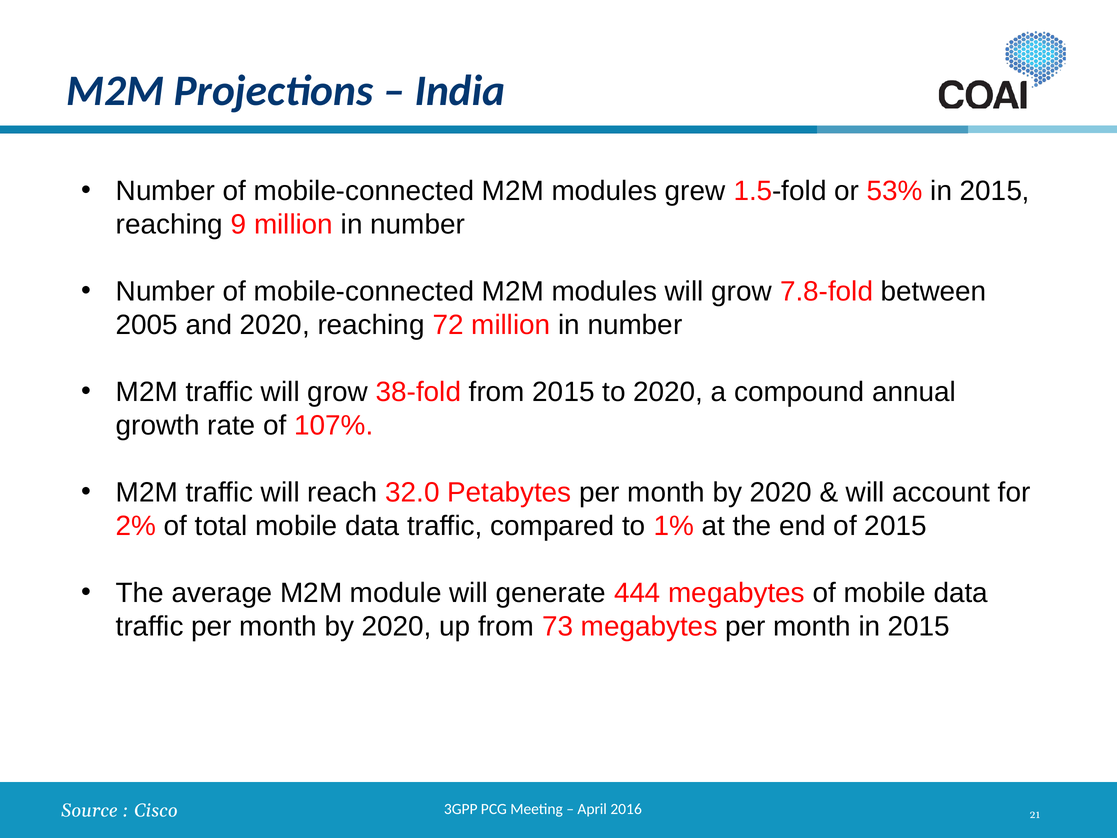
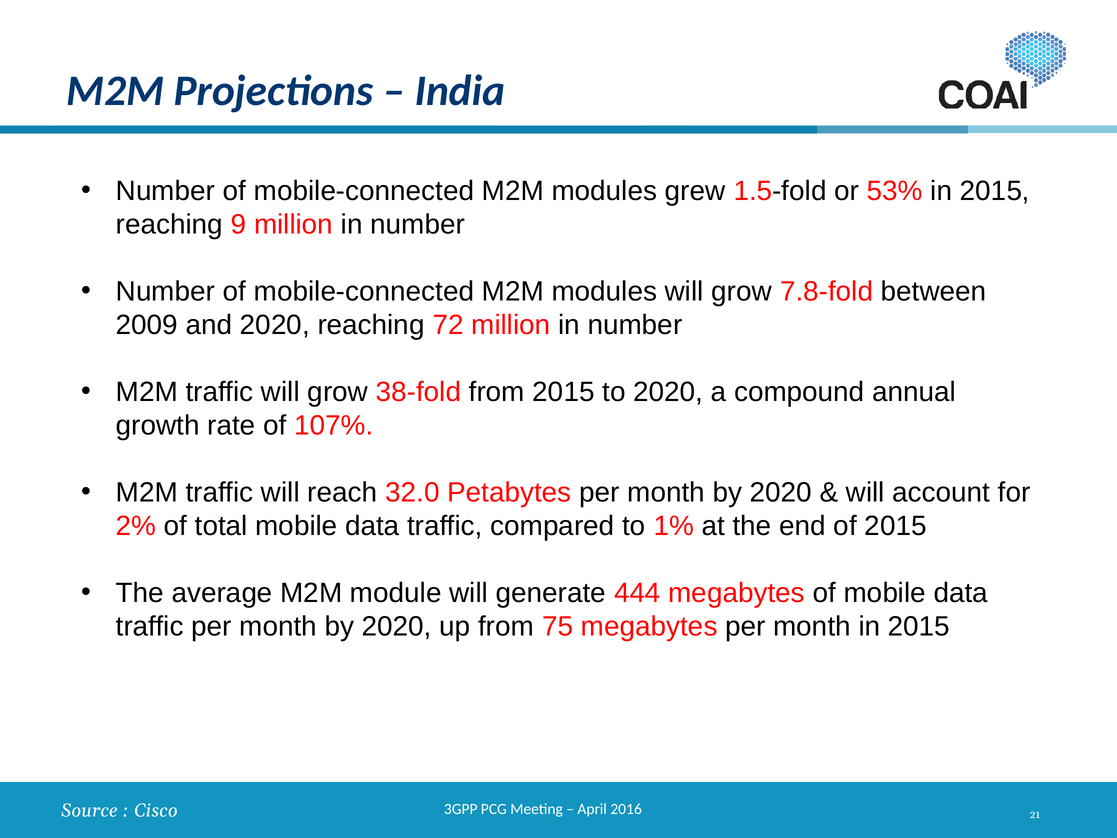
2005: 2005 -> 2009
73: 73 -> 75
